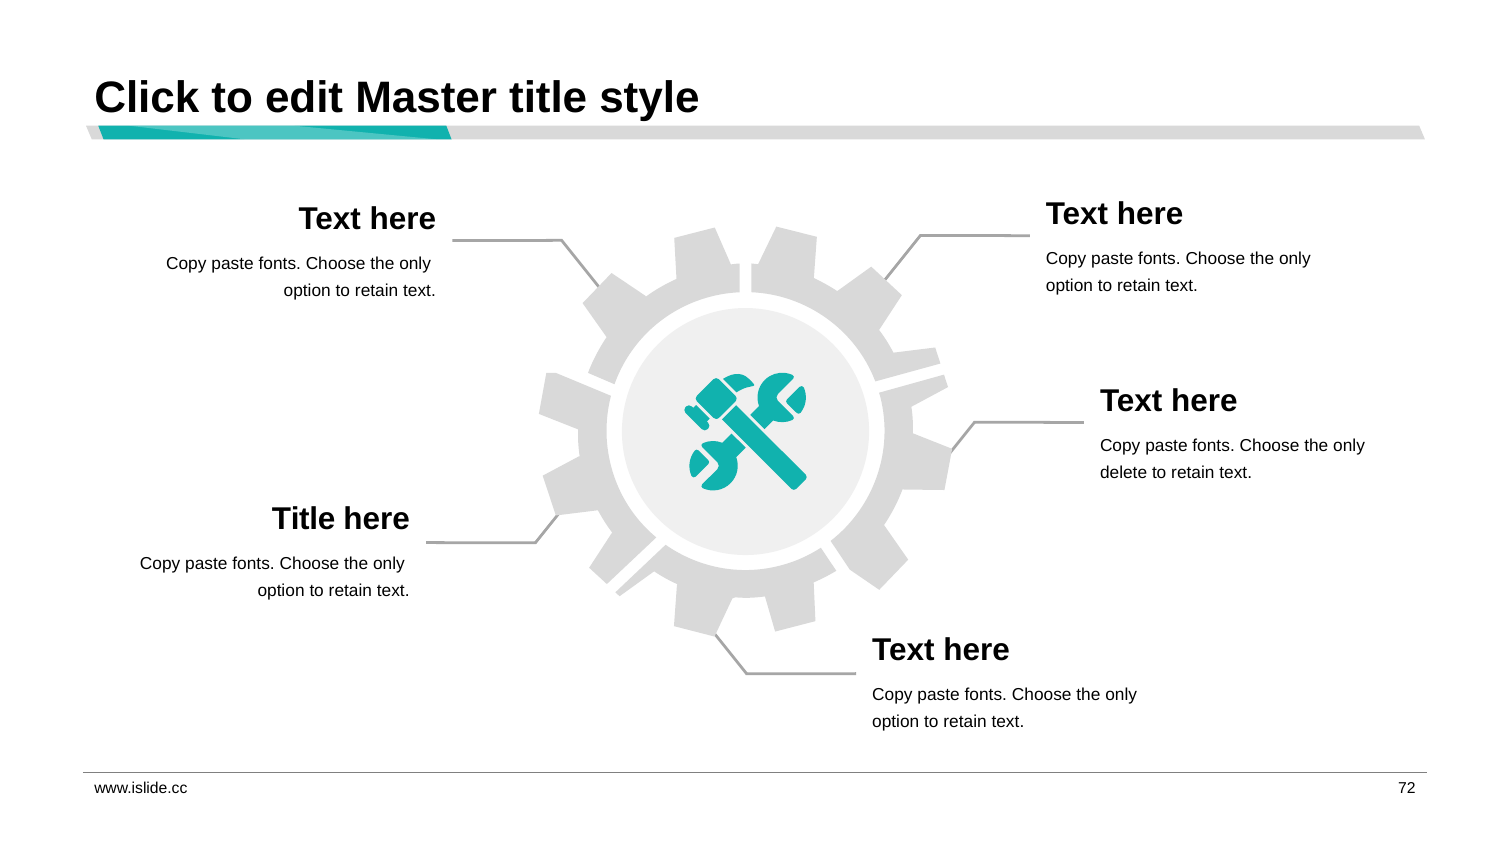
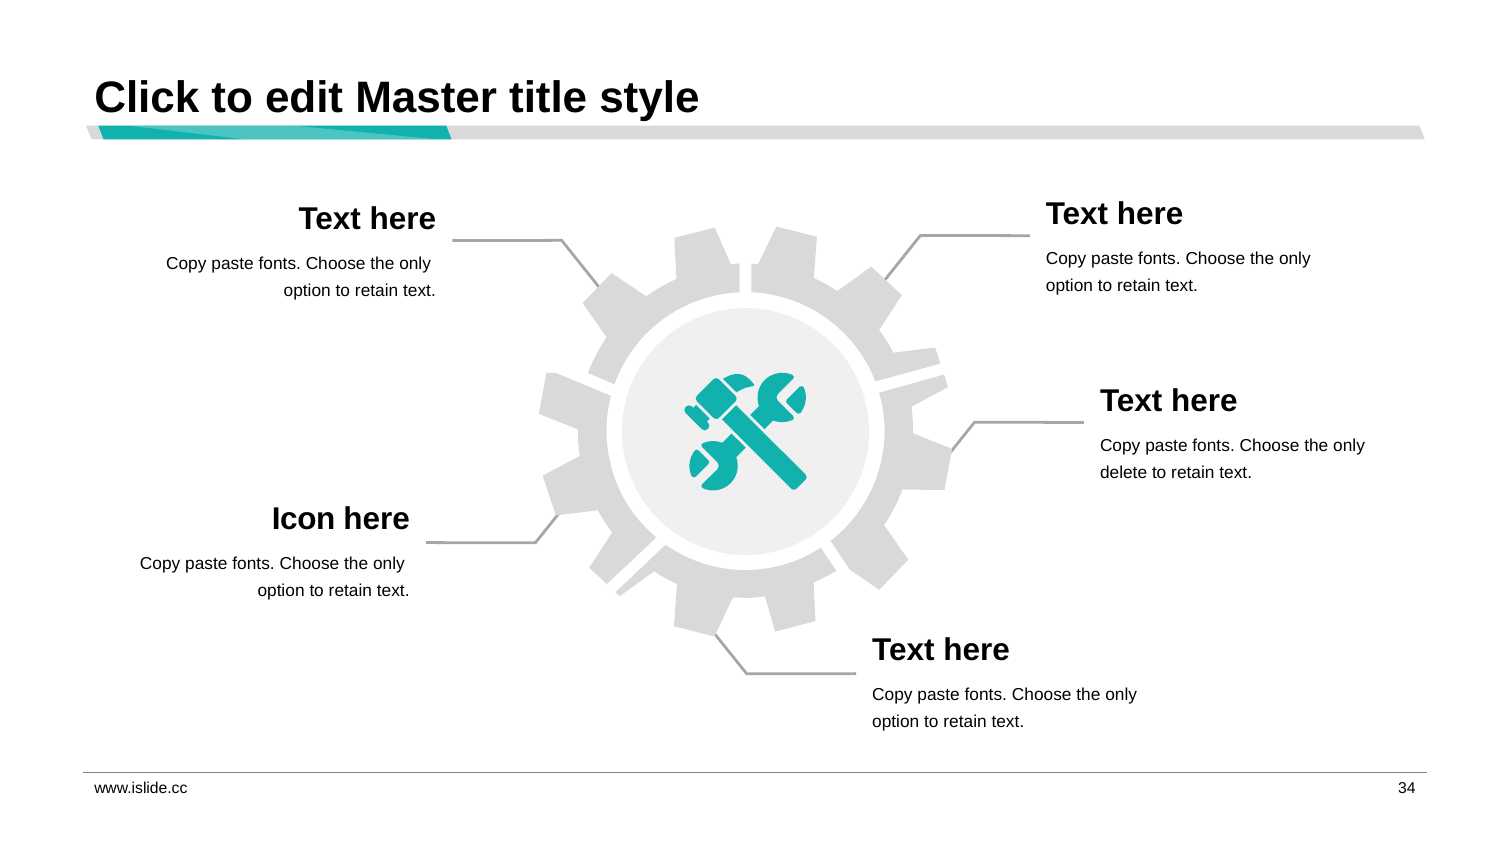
Title at (304, 519): Title -> Icon
72: 72 -> 34
